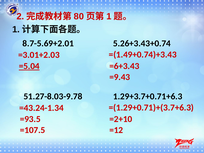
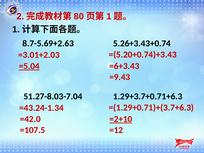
8.7-5.69+2.01: 8.7-5.69+2.01 -> 8.7-5.69+2.63
=(1.49+0.74)+3.43: =(1.49+0.74)+3.43 -> =(5.20+0.74)+3.43
51.27-8.03-9.78: 51.27-8.03-9.78 -> 51.27-8.03-7.04
=93.5: =93.5 -> =42.0
=2+10 underline: none -> present
